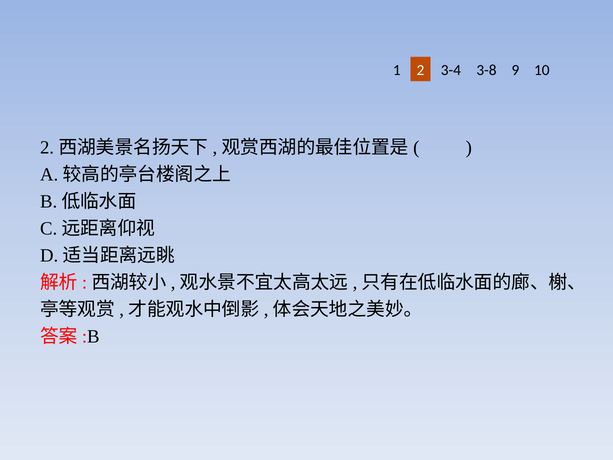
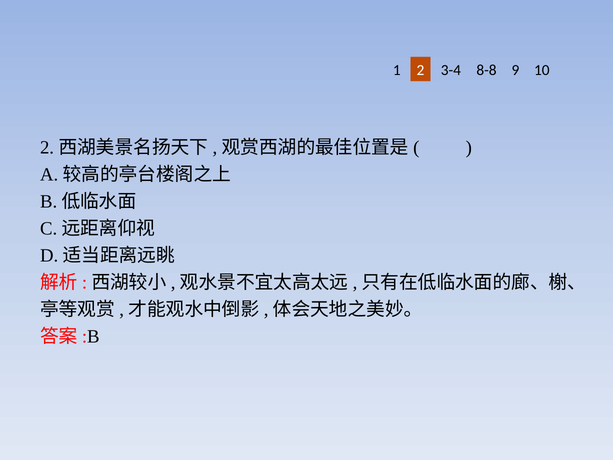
3-8: 3-8 -> 8-8
